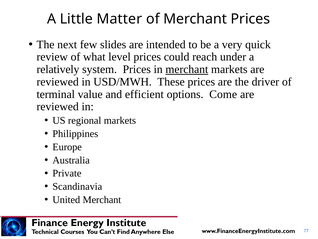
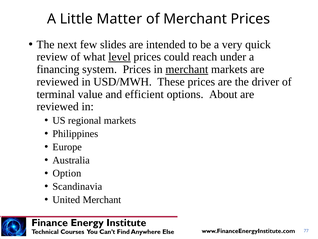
level underline: none -> present
relatively: relatively -> financing
Come: Come -> About
Private: Private -> Option
